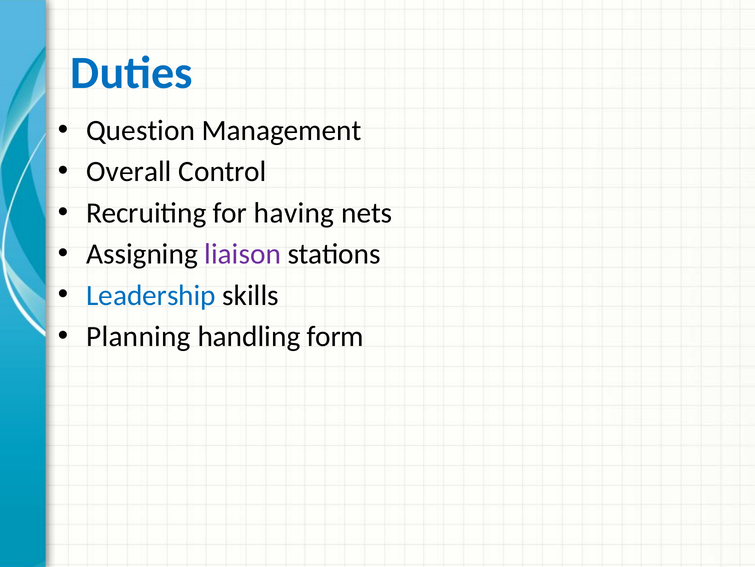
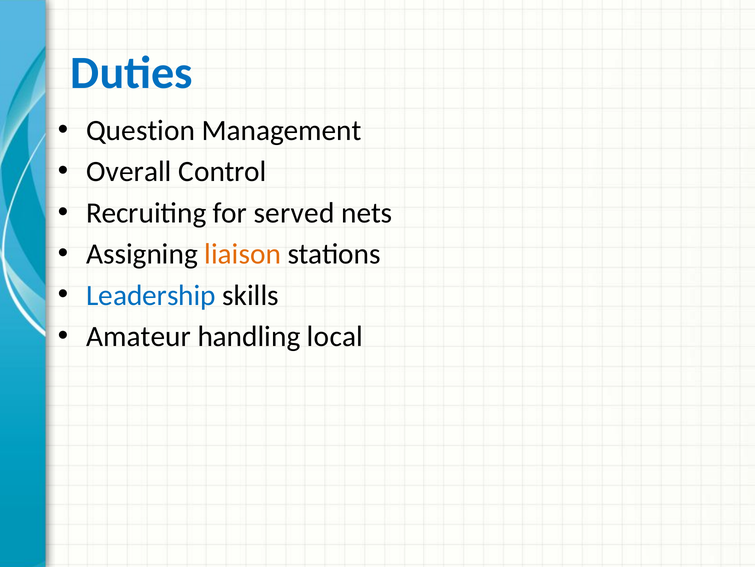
having: having -> served
liaison colour: purple -> orange
Planning: Planning -> Amateur
form: form -> local
